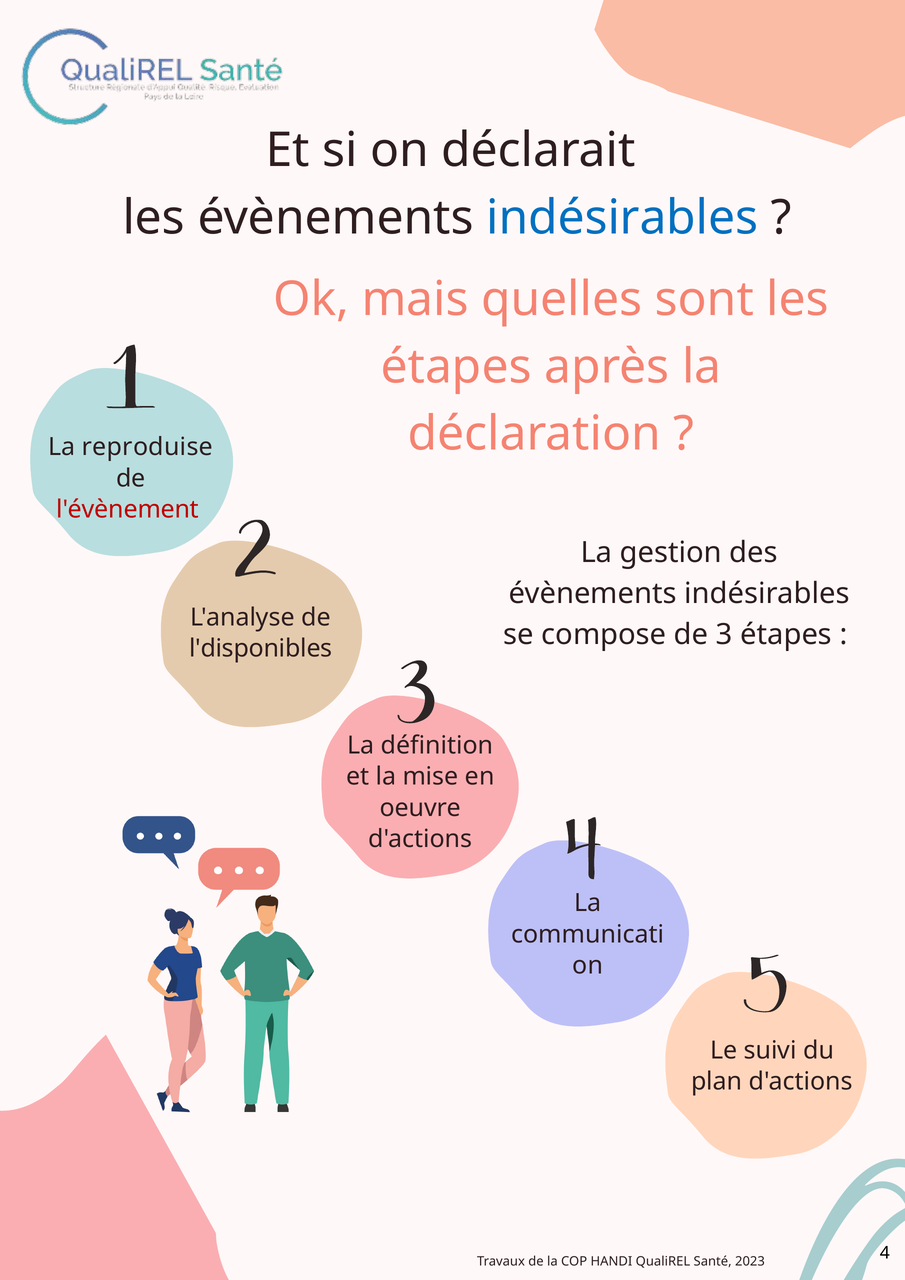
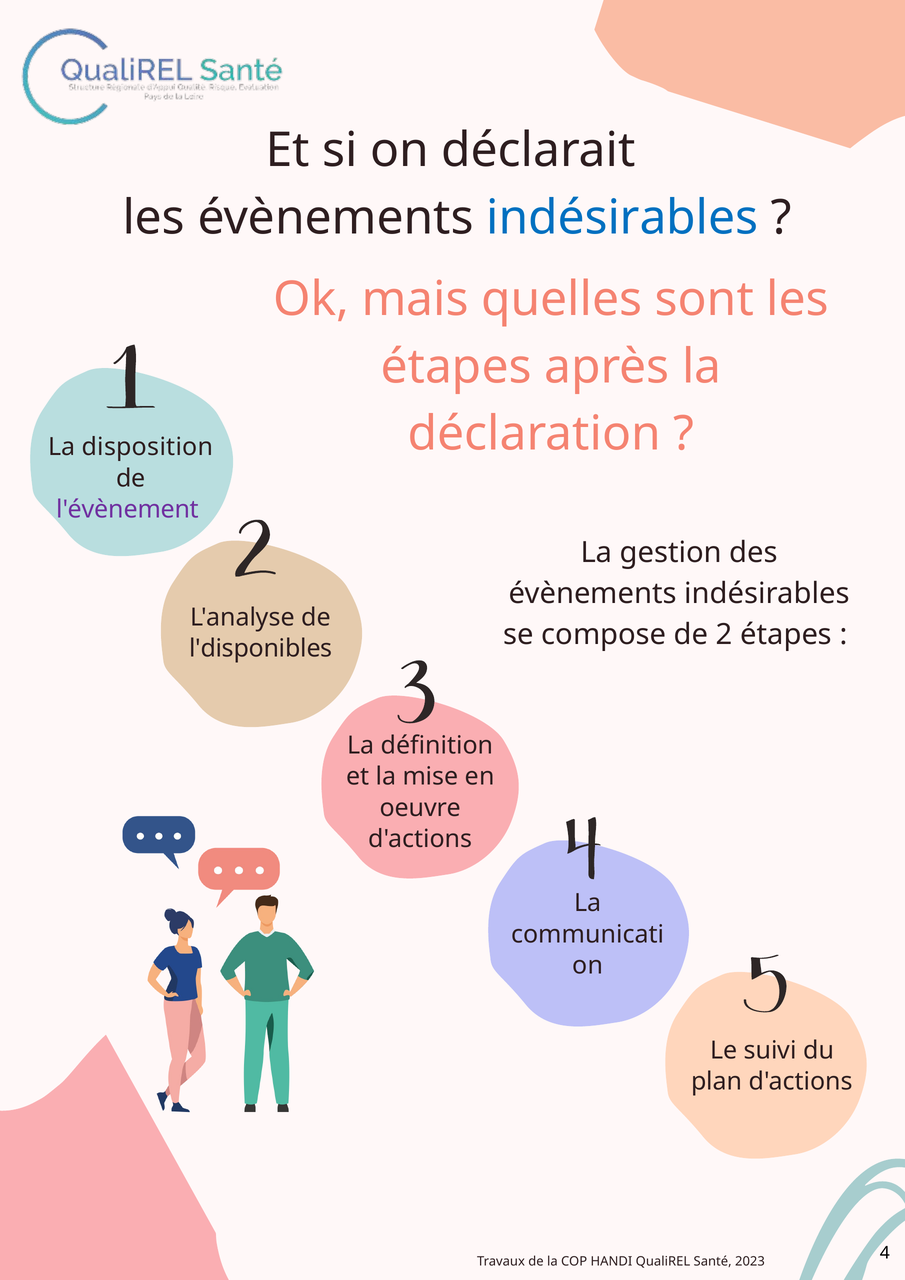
reproduise: reproduise -> disposition
l'évènement colour: red -> purple
3: 3 -> 2
